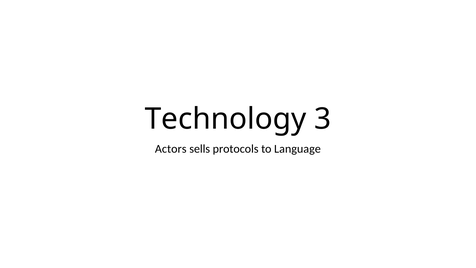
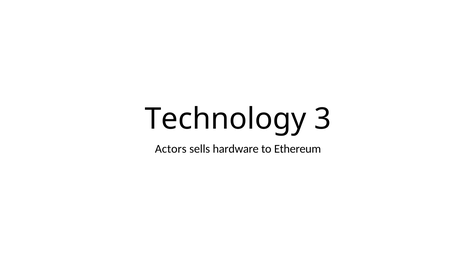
protocols: protocols -> hardware
Language: Language -> Ethereum
